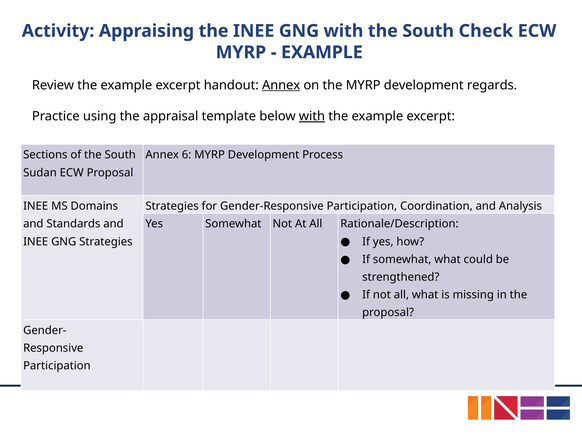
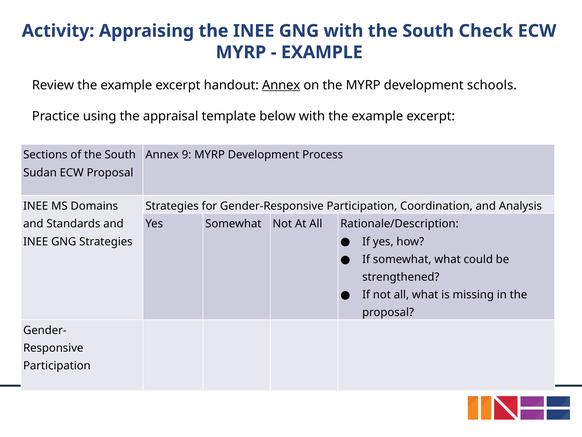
regards: regards -> schools
with at (312, 116) underline: present -> none
6: 6 -> 9
